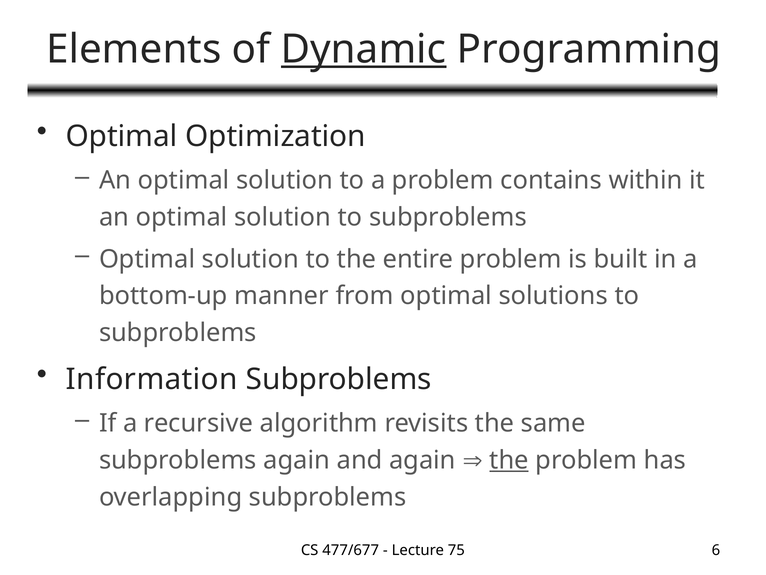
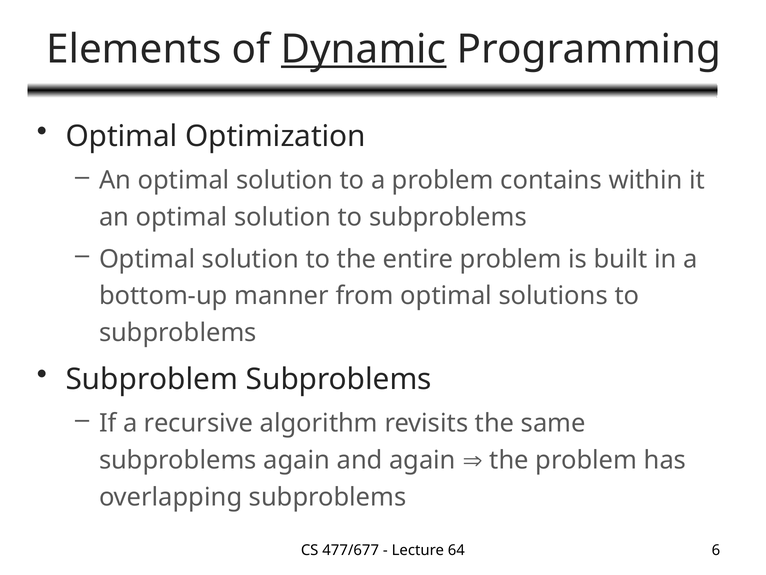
Information: Information -> Subproblem
the at (509, 460) underline: present -> none
75: 75 -> 64
